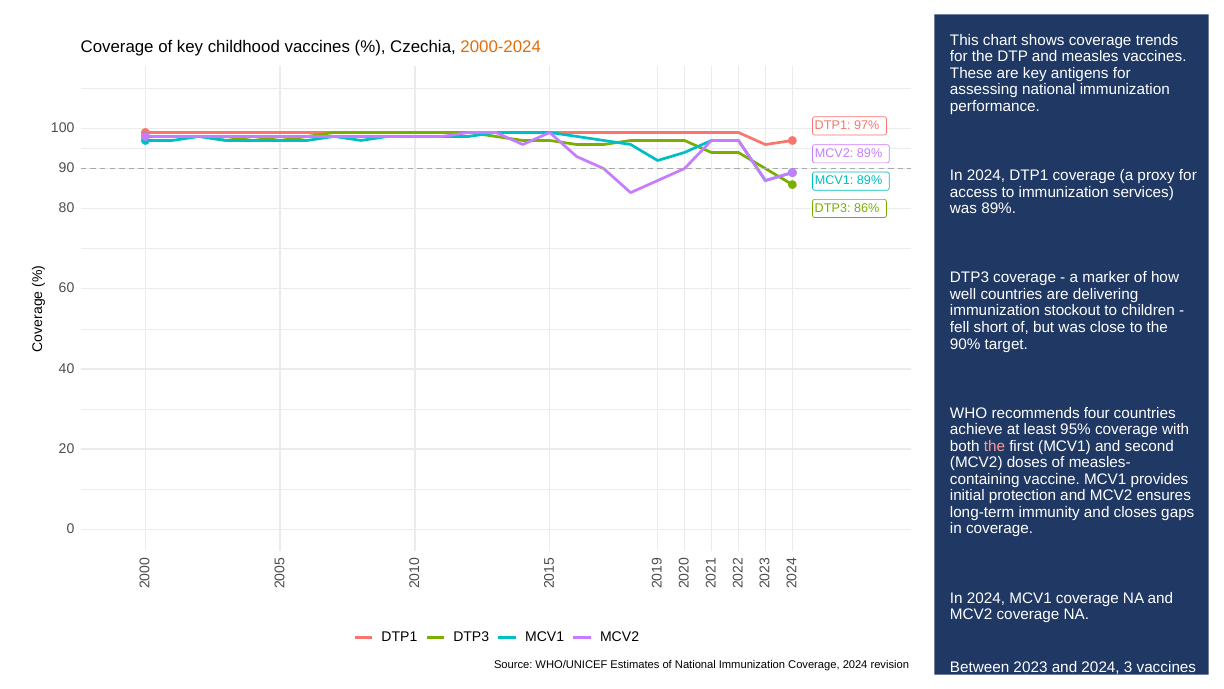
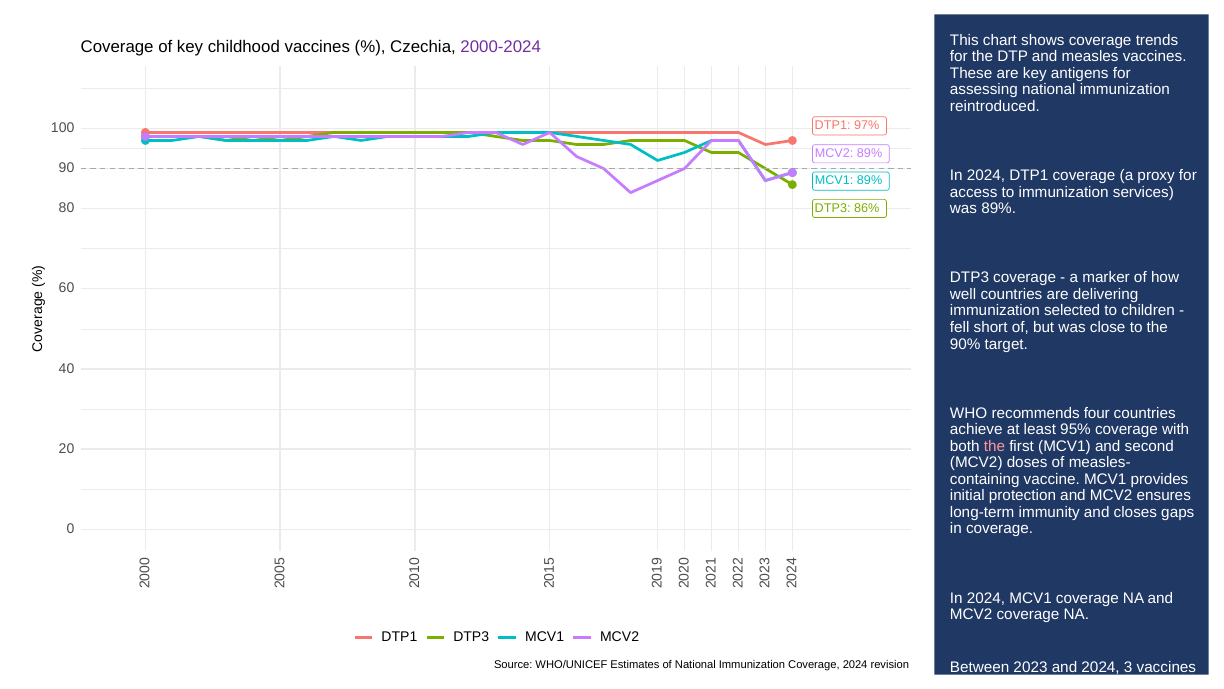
2000-2024 colour: orange -> purple
performance: performance -> reintroduced
stockout: stockout -> selected
